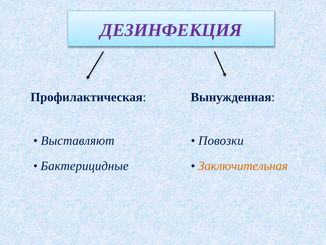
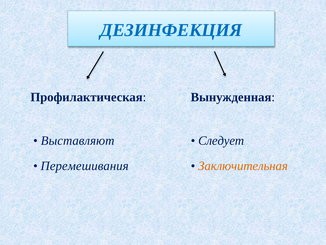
ДЕЗИНФЕКЦИЯ colour: purple -> blue
Повозки: Повозки -> Следует
Бактерицидные: Бактерицидные -> Перемешивания
